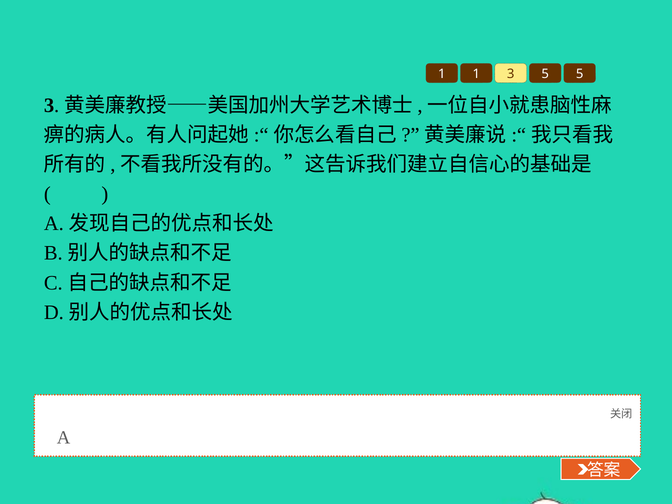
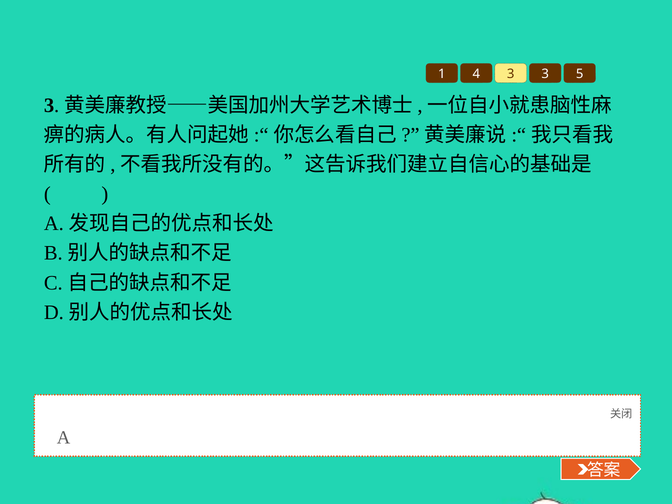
1 1: 1 -> 4
3 5: 5 -> 3
